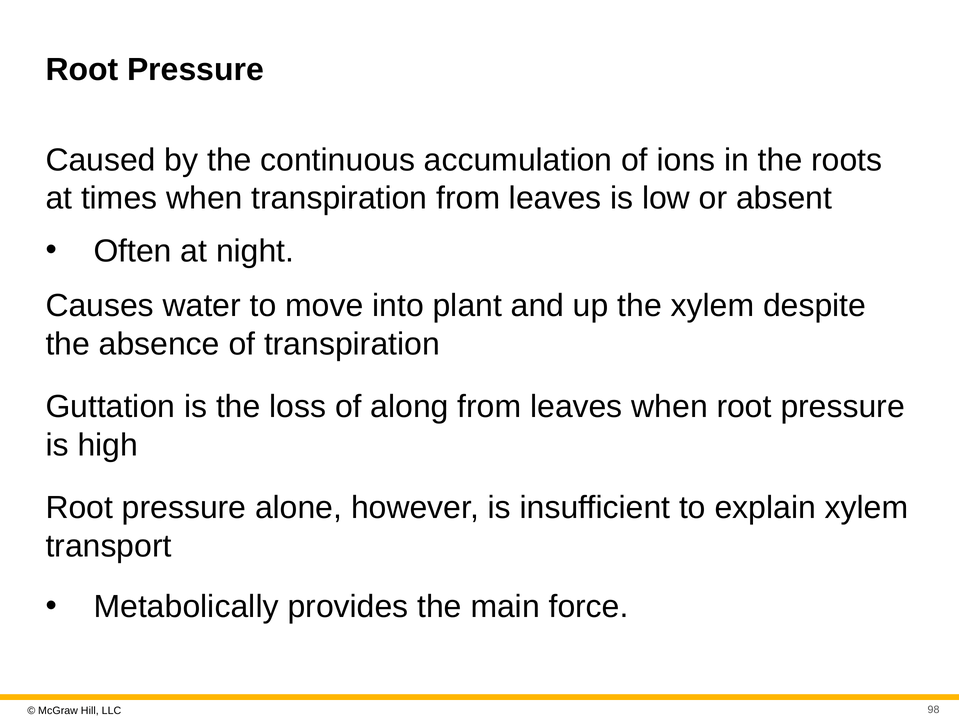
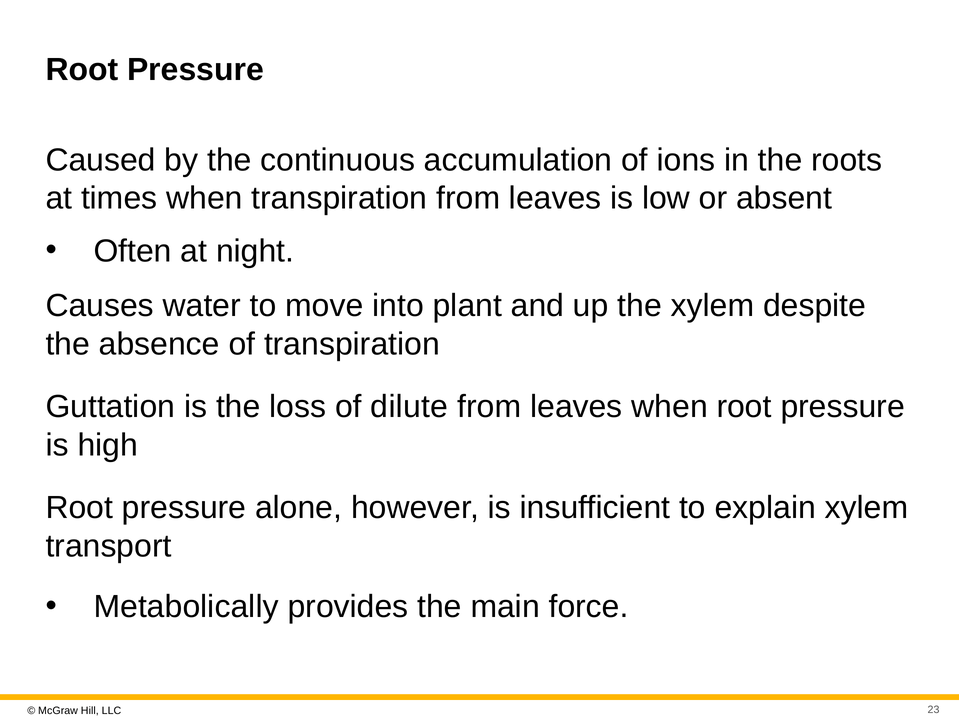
along: along -> dilute
98: 98 -> 23
